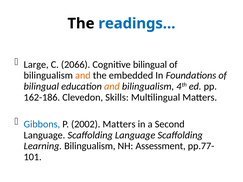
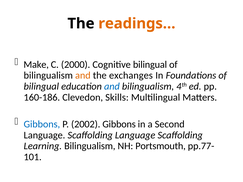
readings… colour: blue -> orange
Large: Large -> Make
2066: 2066 -> 2000
embedded: embedded -> exchanges
and at (112, 86) colour: orange -> blue
162-186: 162-186 -> 160-186
2002 Matters: Matters -> Gibbons
Assessment: Assessment -> Portsmouth
